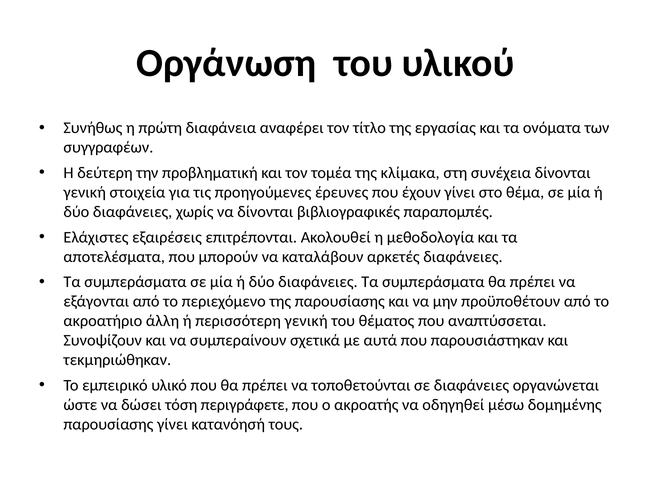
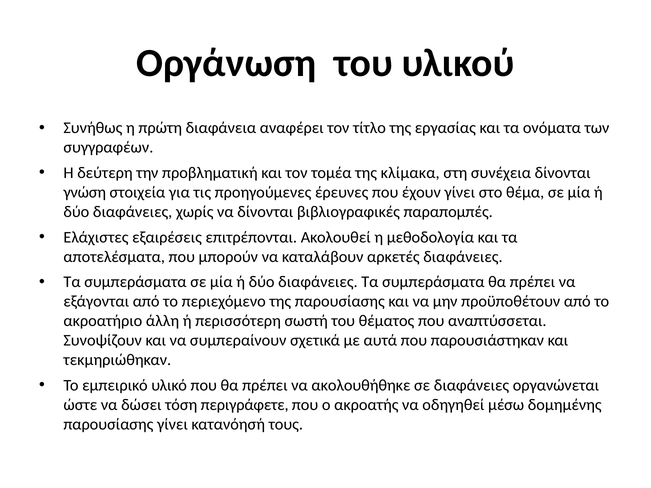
γενική at (85, 192): γενική -> γνώση
περισσότερη γενική: γενική -> σωστή
τοποθετούνται: τοποθετούνται -> ακολουθήθηκε
